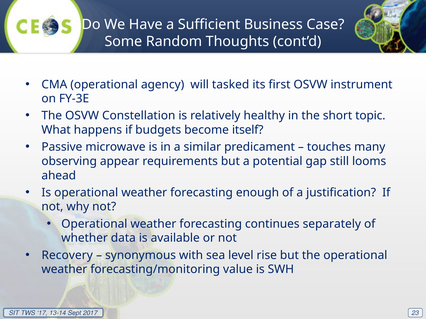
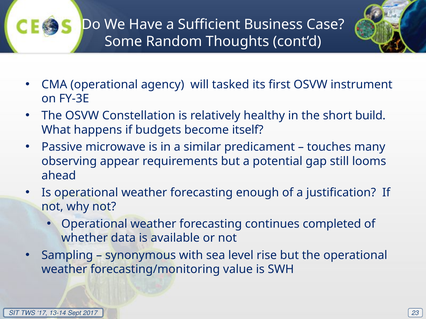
topic: topic -> build
separately: separately -> completed
Recovery: Recovery -> Sampling
